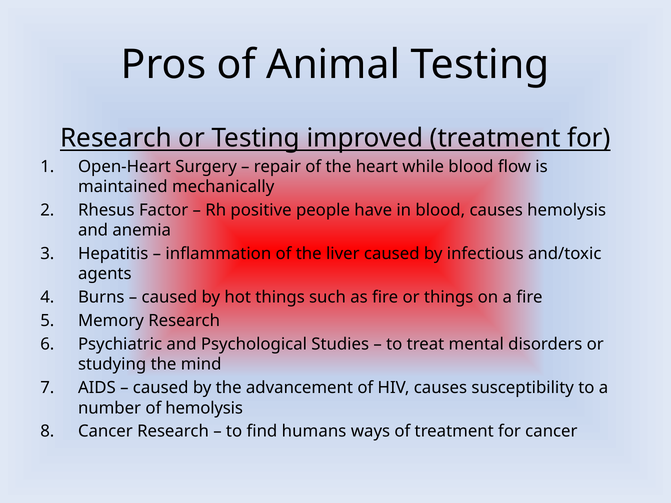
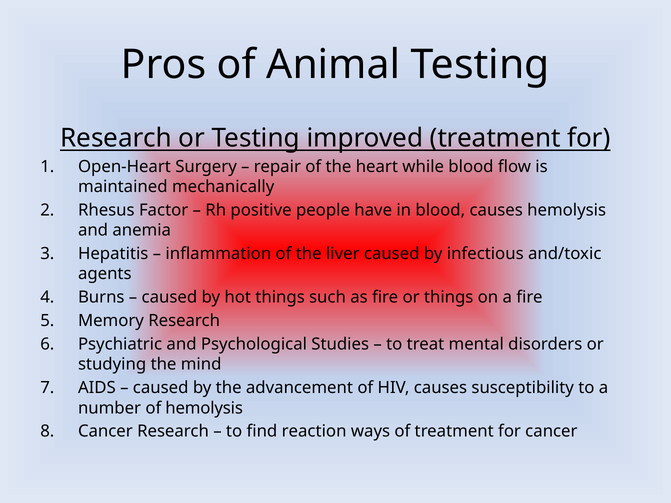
humans: humans -> reaction
